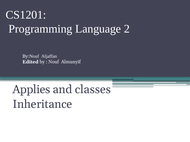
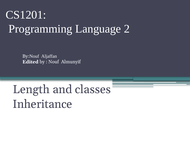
Applies: Applies -> Length
